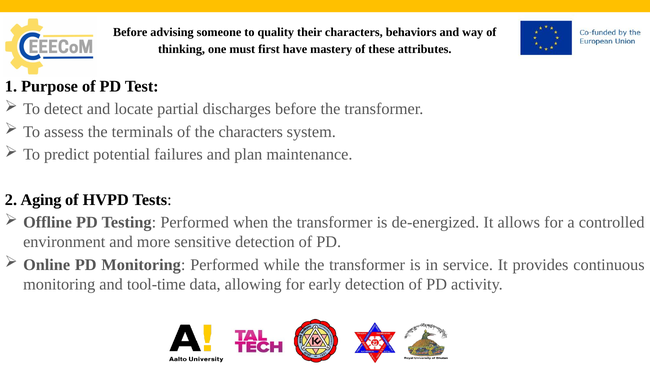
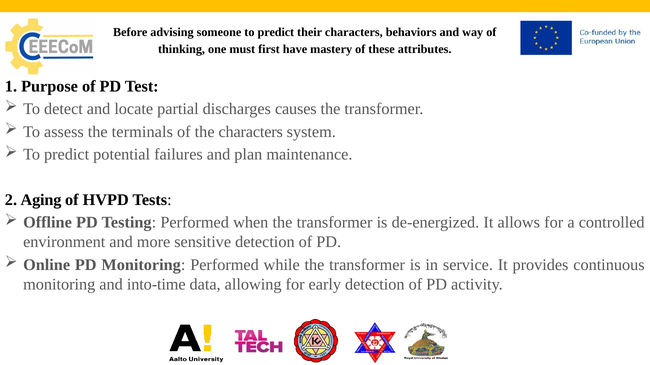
someone to quality: quality -> predict
discharges before: before -> causes
tool-time: tool-time -> into-time
